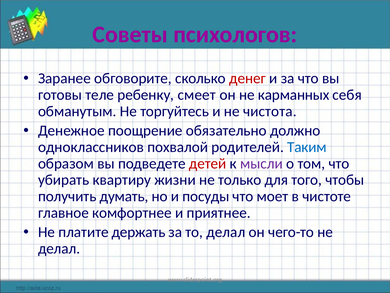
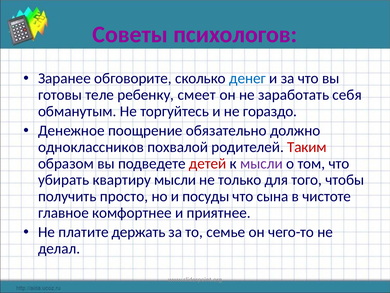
денег colour: red -> blue
карманных: карманных -> заработать
чистота: чистота -> гораздо
Таким colour: blue -> red
квартиру жизни: жизни -> мысли
думать: думать -> просто
моет: моет -> сына
то делал: делал -> семье
